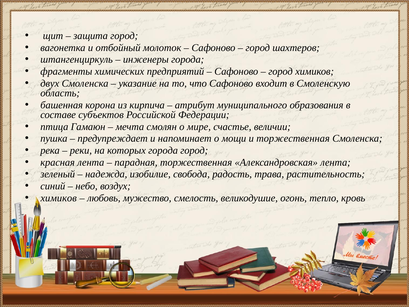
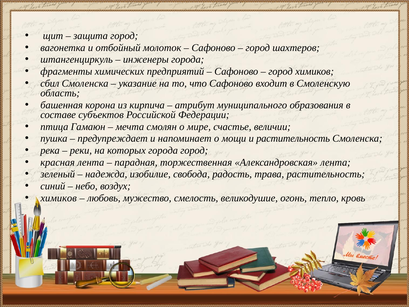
двух: двух -> сбил
и торжественная: торжественная -> растительность
